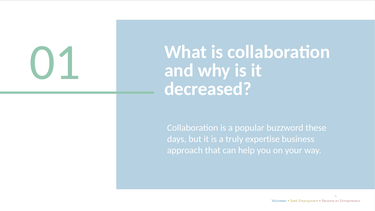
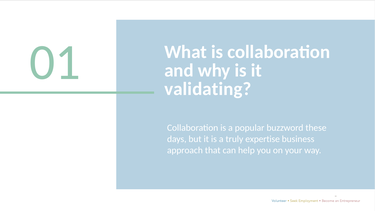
decreased: decreased -> validating
